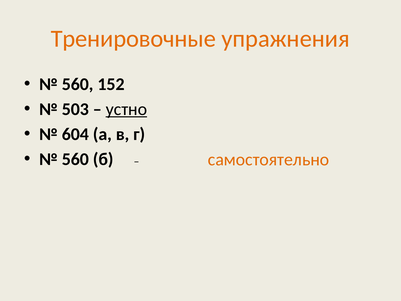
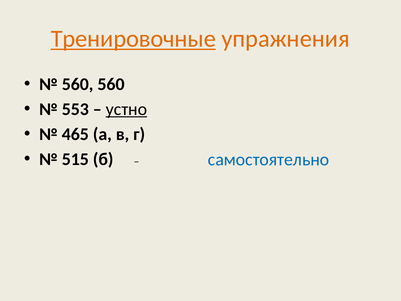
Тренировочные underline: none -> present
560 152: 152 -> 560
503: 503 -> 553
604: 604 -> 465
560 at (75, 159): 560 -> 515
самостоятельно colour: orange -> blue
